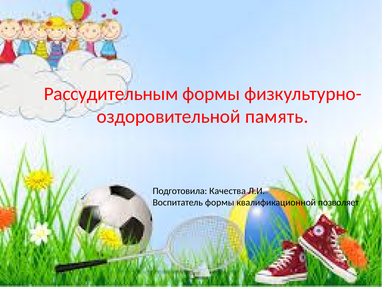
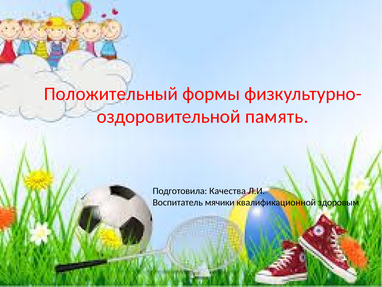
Рассудительным: Рассудительным -> Положительный
Воспитатель формы: формы -> мячики
позволяет: позволяет -> здоровым
